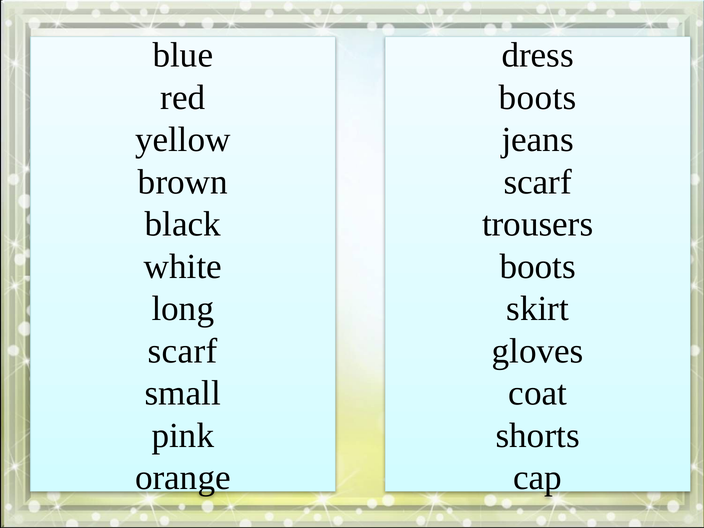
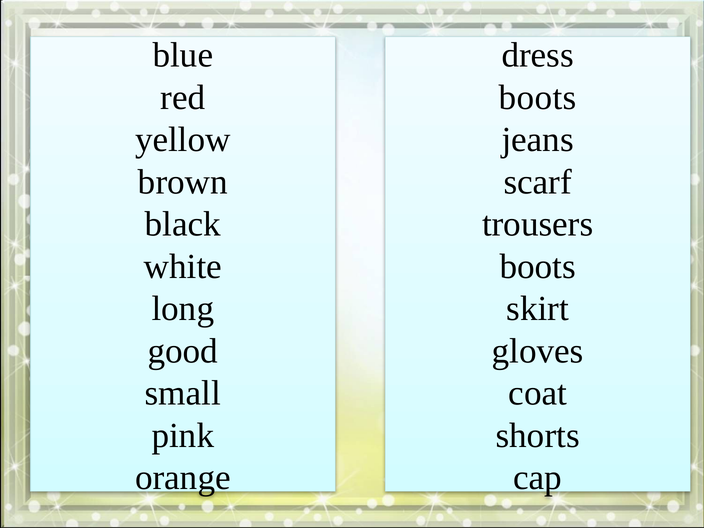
scarf at (183, 351): scarf -> good
